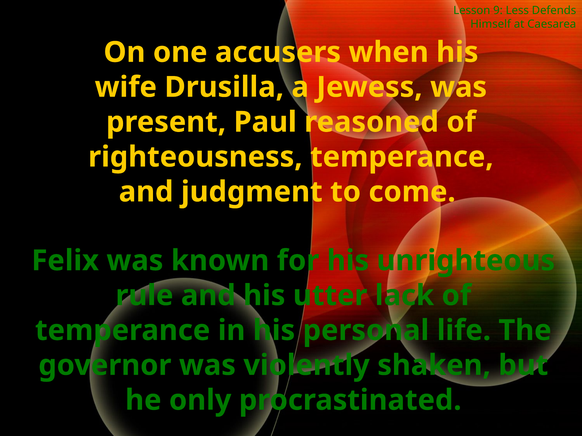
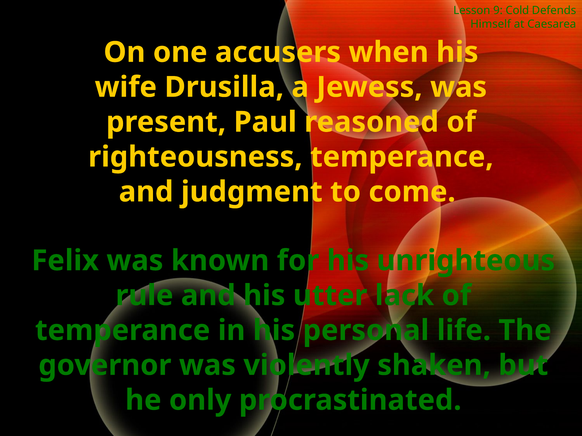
Less: Less -> Cold
